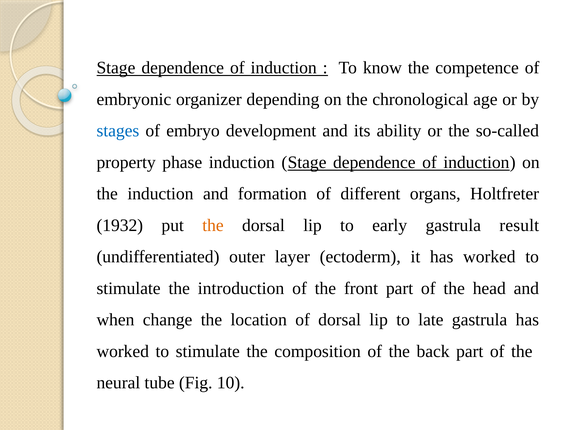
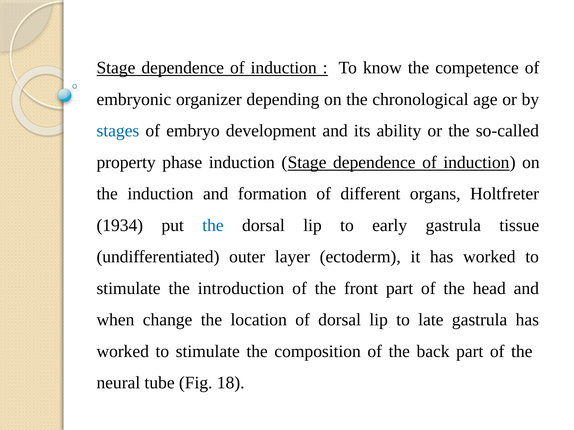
1932: 1932 -> 1934
the at (213, 226) colour: orange -> blue
result: result -> tissue
10: 10 -> 18
